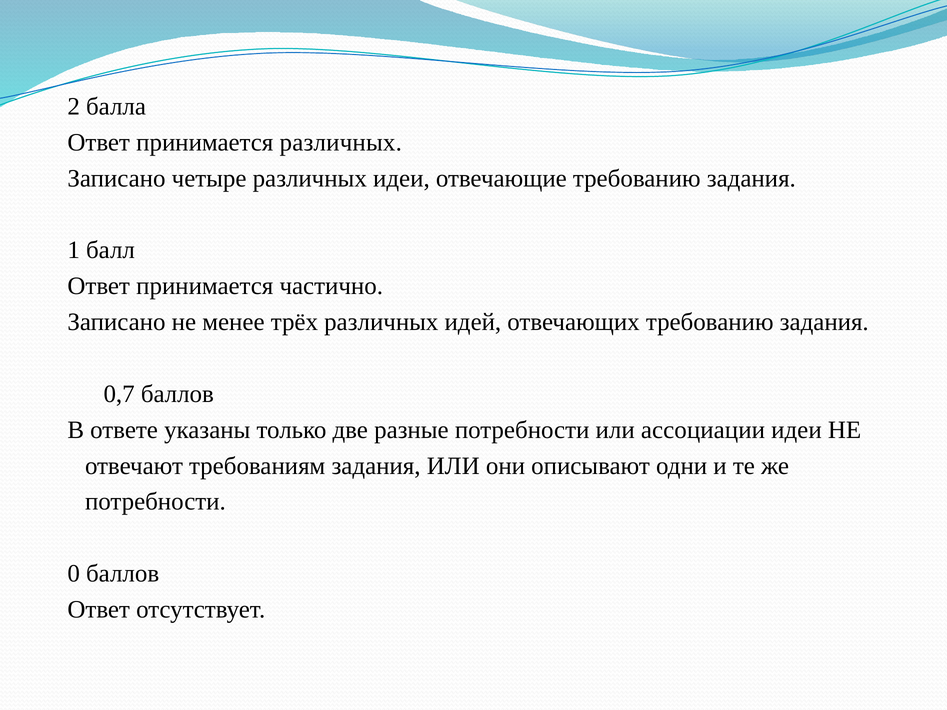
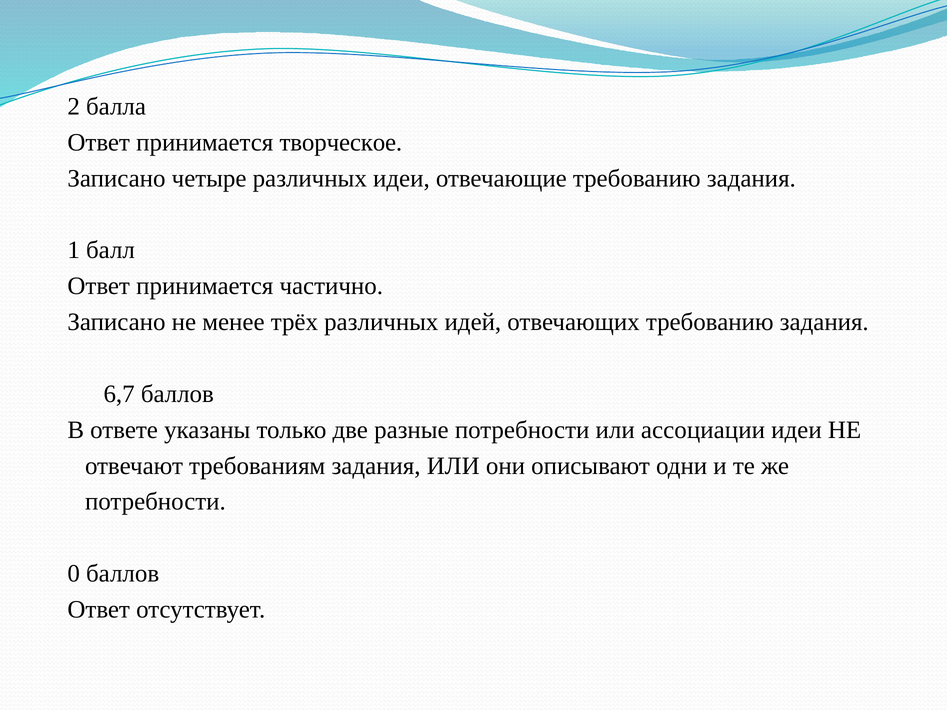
принимается различных: различных -> творческое
0,7: 0,7 -> 6,7
